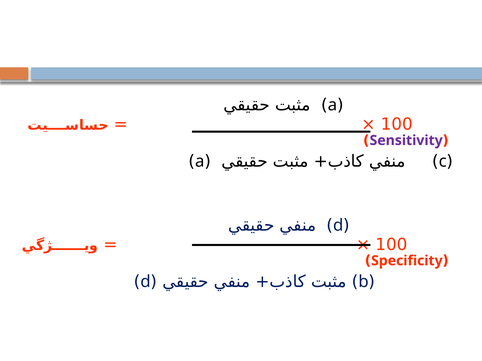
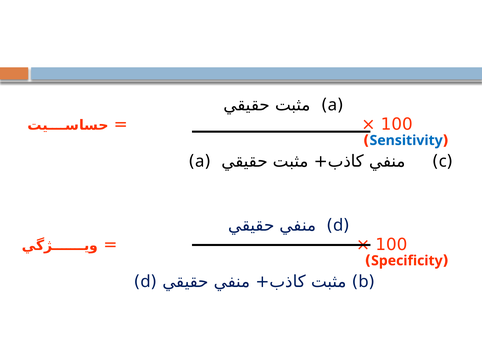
Sensitivity colour: purple -> blue
